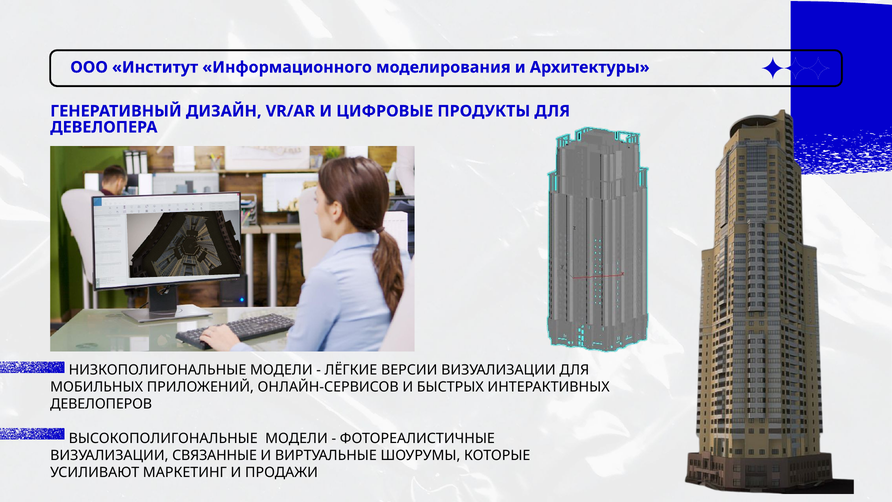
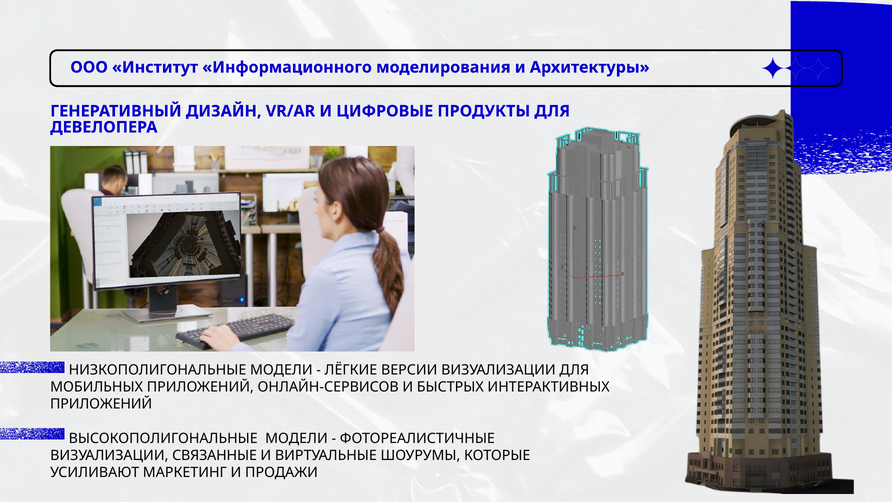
ДЕВЕЛОПЕРОВ at (101, 404): ДЕВЕЛОПЕРОВ -> ПРИЛОЖЕНИЙ
